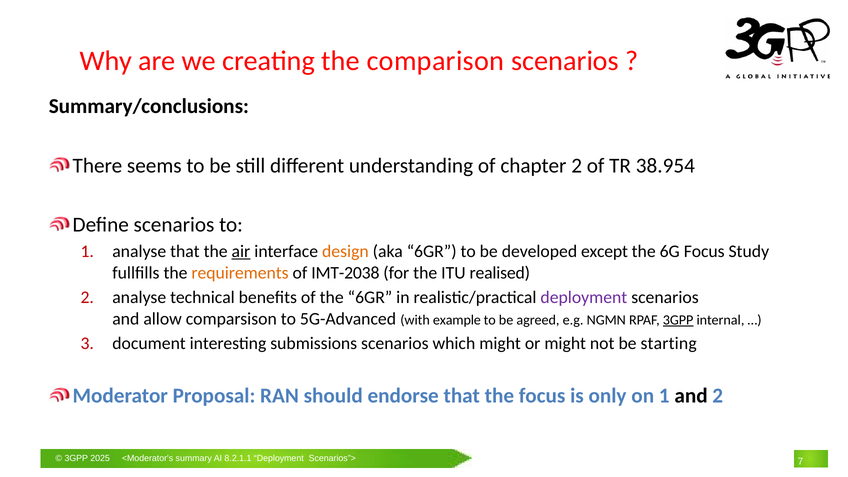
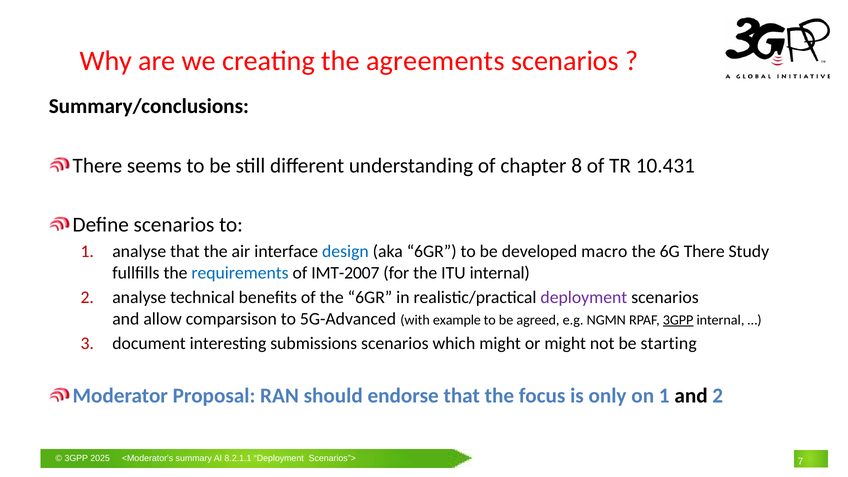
comparison: comparison -> agreements
chapter 2: 2 -> 8
38.954: 38.954 -> 10.431
air underline: present -> none
design colour: orange -> blue
except: except -> macro
6G Focus: Focus -> There
requirements colour: orange -> blue
IMT-2038: IMT-2038 -> IMT-2007
ITU realised: realised -> internal
